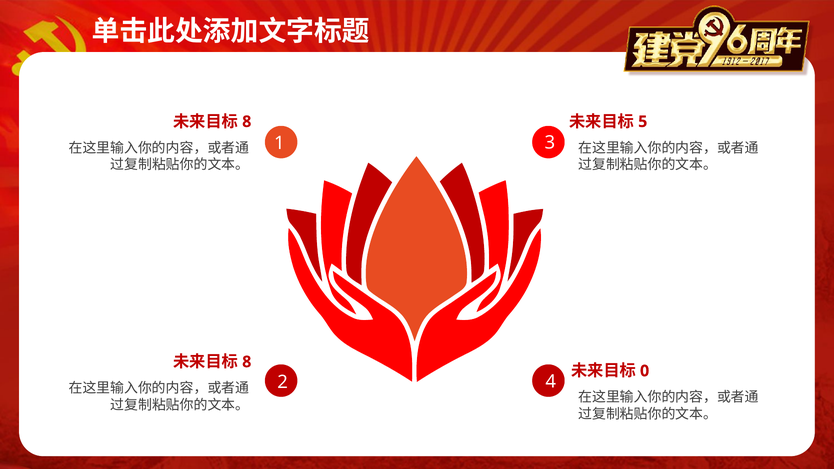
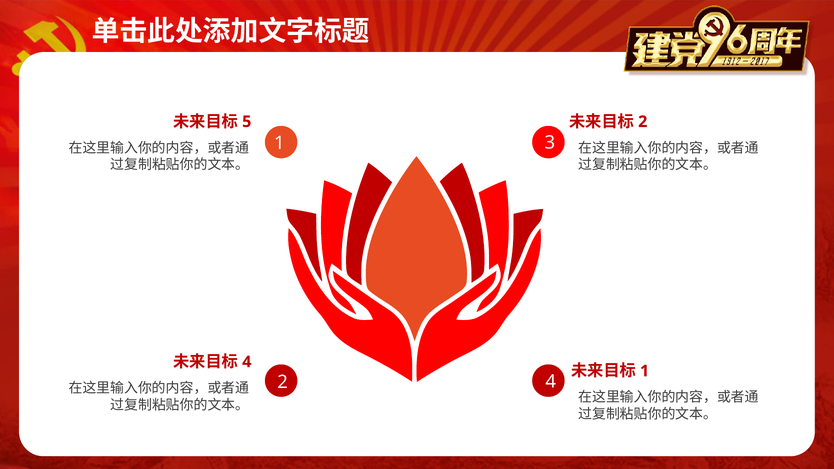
8 at (247, 122): 8 -> 5
5 at (643, 122): 5 -> 2
8 at (247, 362): 8 -> 4
0 at (645, 371): 0 -> 1
